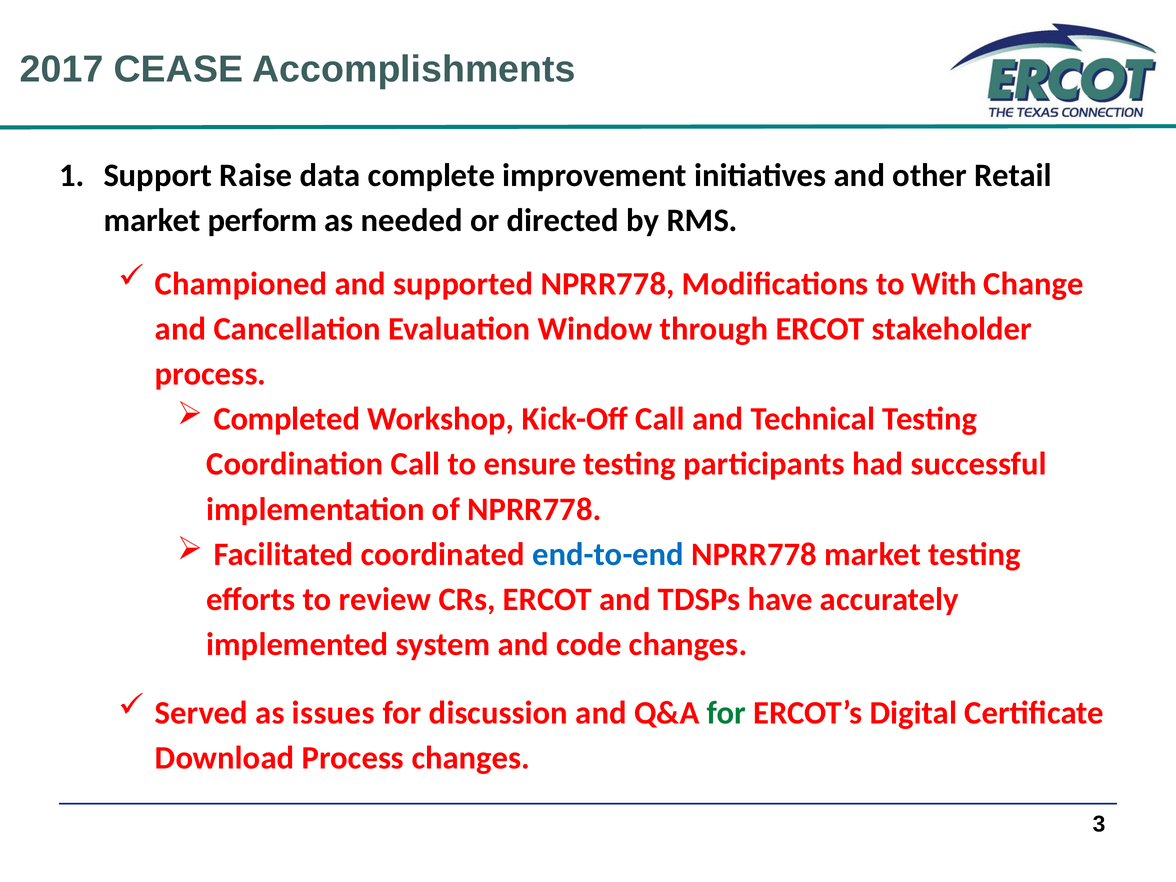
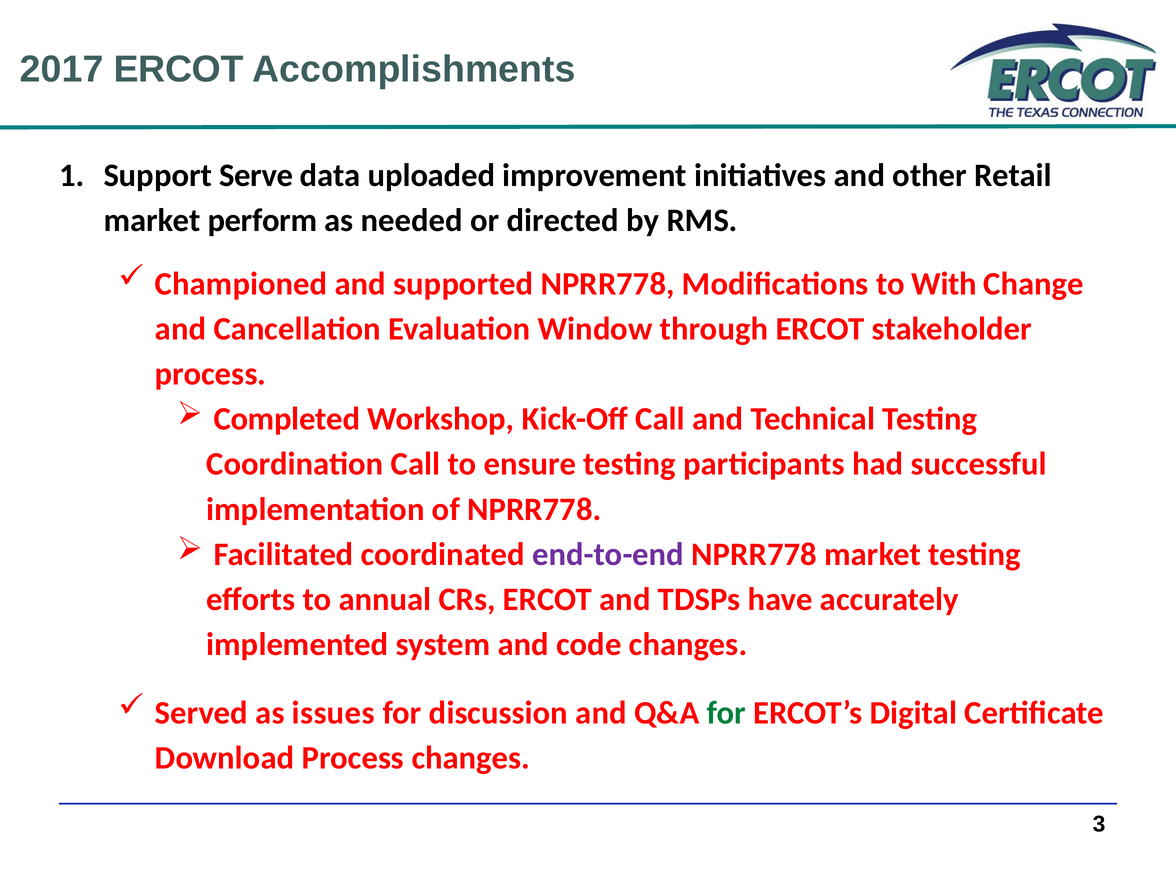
2017 CEASE: CEASE -> ERCOT
Raise: Raise -> Serve
complete: complete -> uploaded
end-to-end colour: blue -> purple
review: review -> annual
